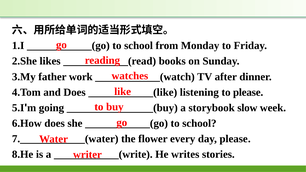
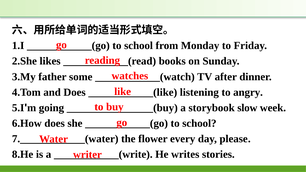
work: work -> some
to please: please -> angry
